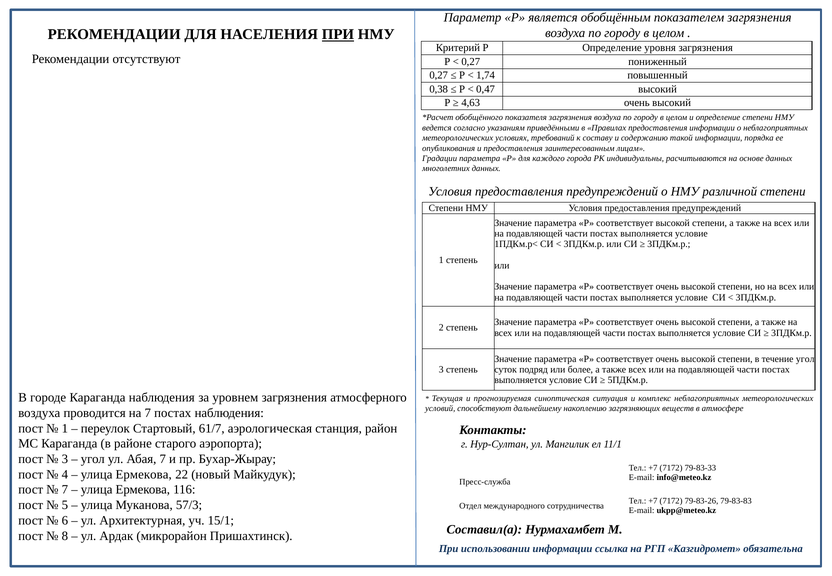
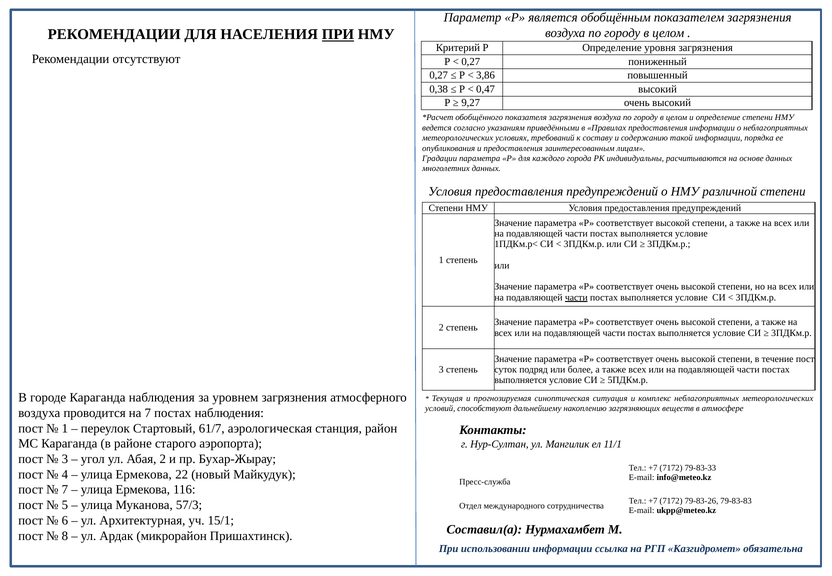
1,74: 1,74 -> 3,86
4,63: 4,63 -> 9,27
части at (576, 297) underline: none -> present
течение угол: угол -> пост
Абая 7: 7 -> 2
